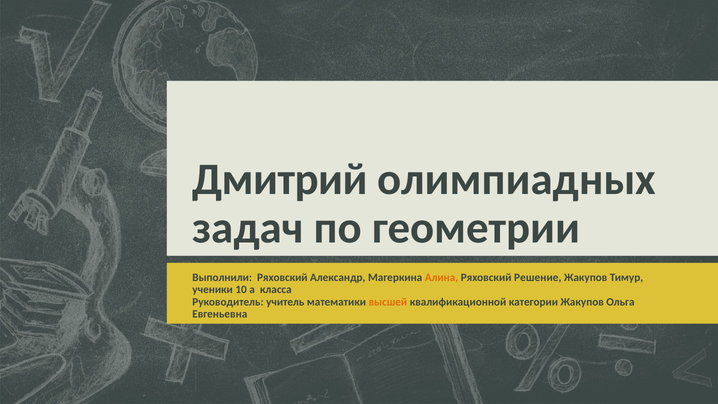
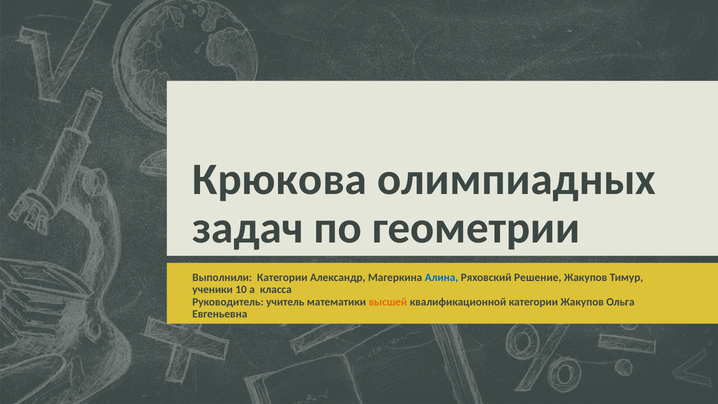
Дмитрий: Дмитрий -> Крюкова
Выполнили Ряховский: Ряховский -> Категории
Алина colour: orange -> blue
